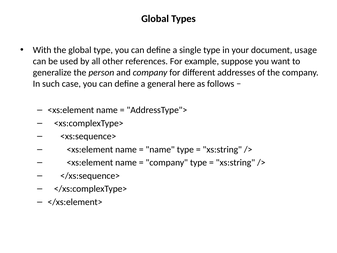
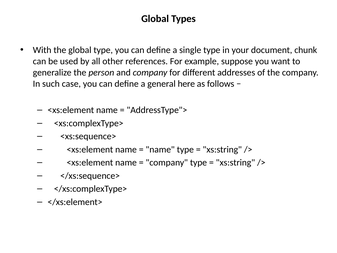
usage: usage -> chunk
